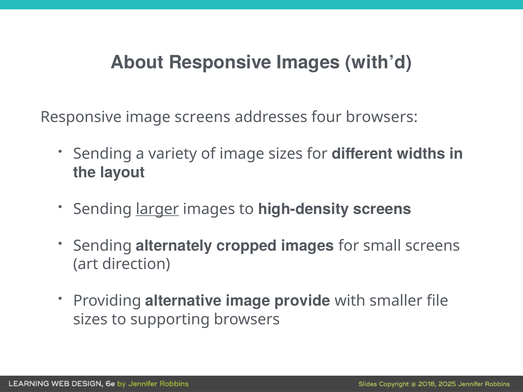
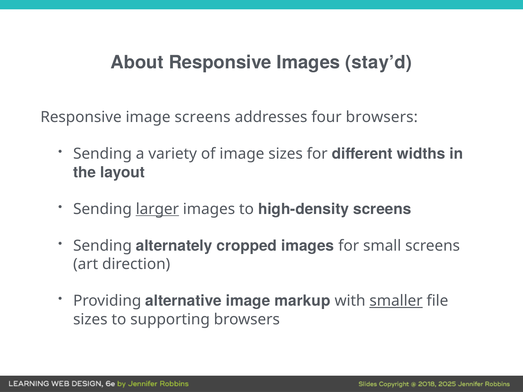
with’d: with’d -> stay’d
provide: provide -> markup
smaller underline: none -> present
